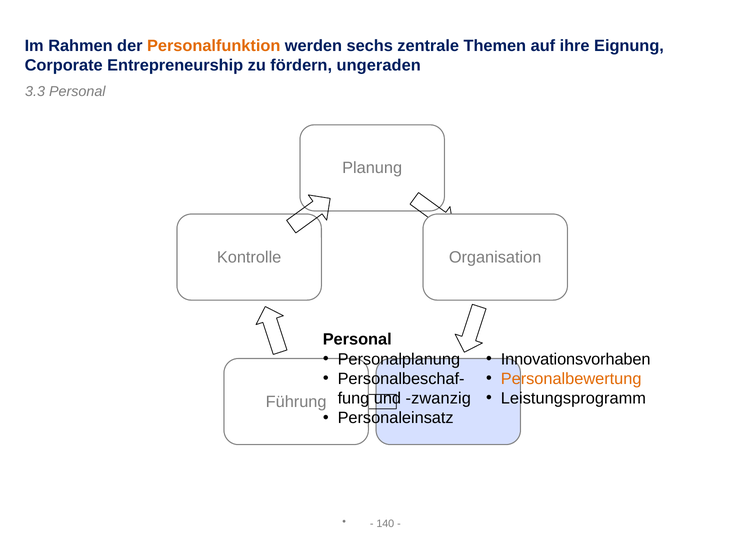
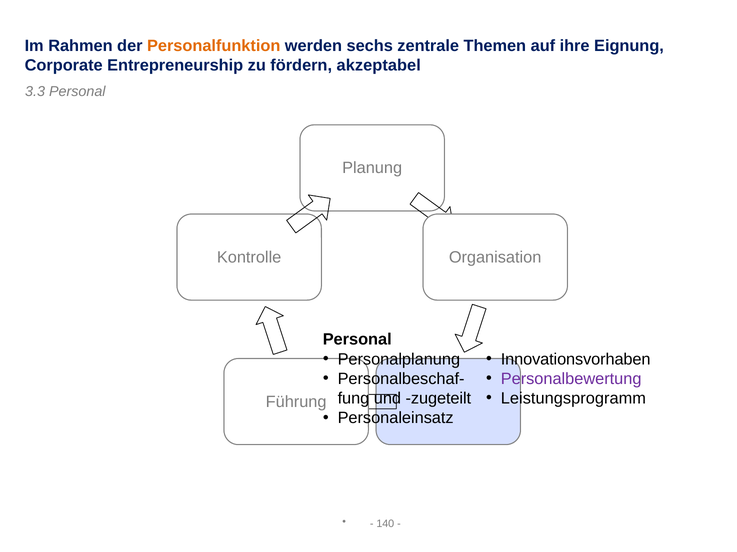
ungeraden: ungeraden -> akzeptabel
Personalbewertung colour: orange -> purple
zwanzig: zwanzig -> zugeteilt
